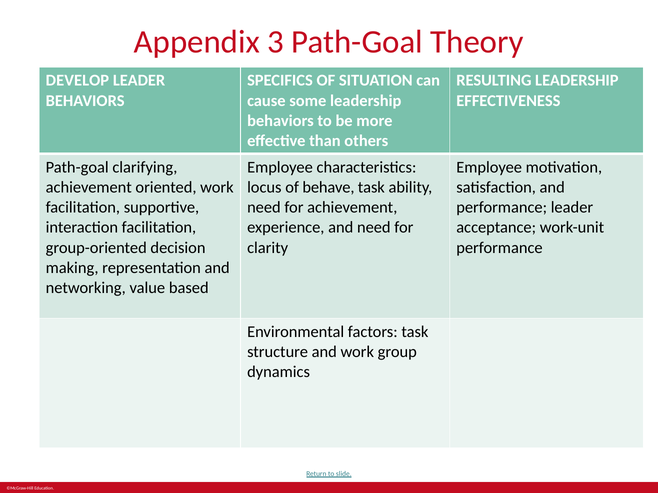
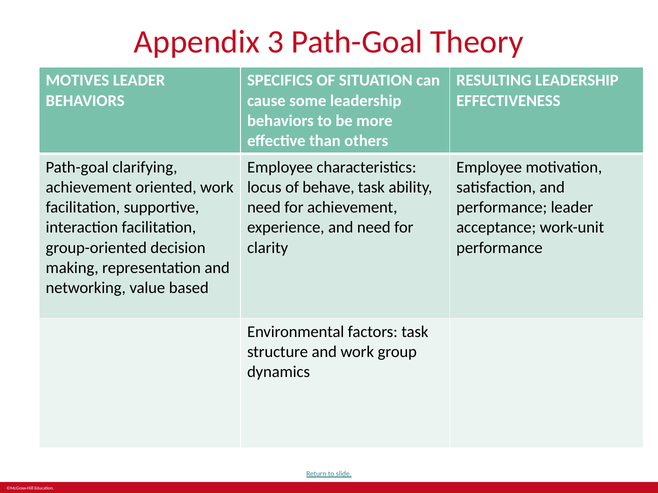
DEVELOP: DEVELOP -> MOTIVES
